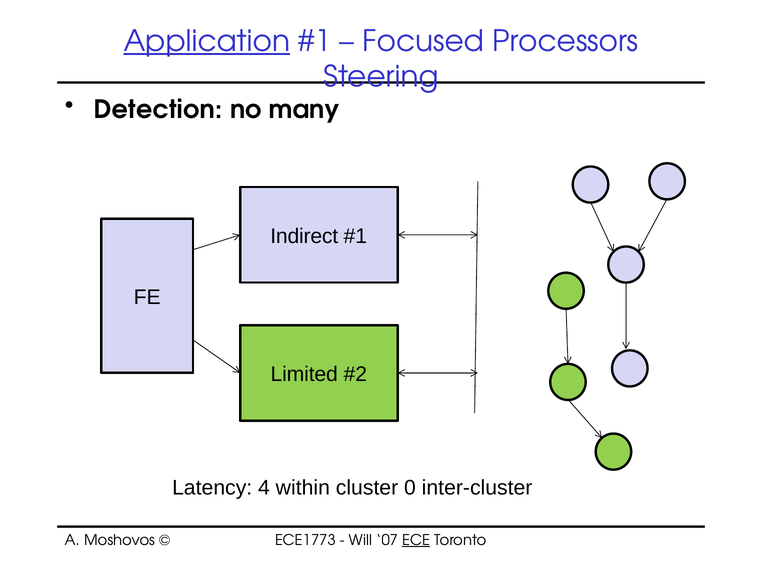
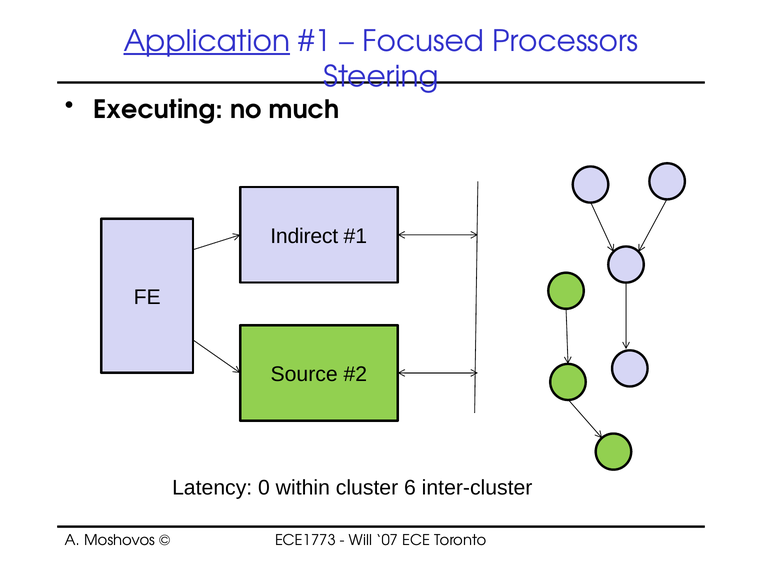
Detection: Detection -> Executing
many: many -> much
Limited: Limited -> Source
4: 4 -> 0
0: 0 -> 6
ECE underline: present -> none
